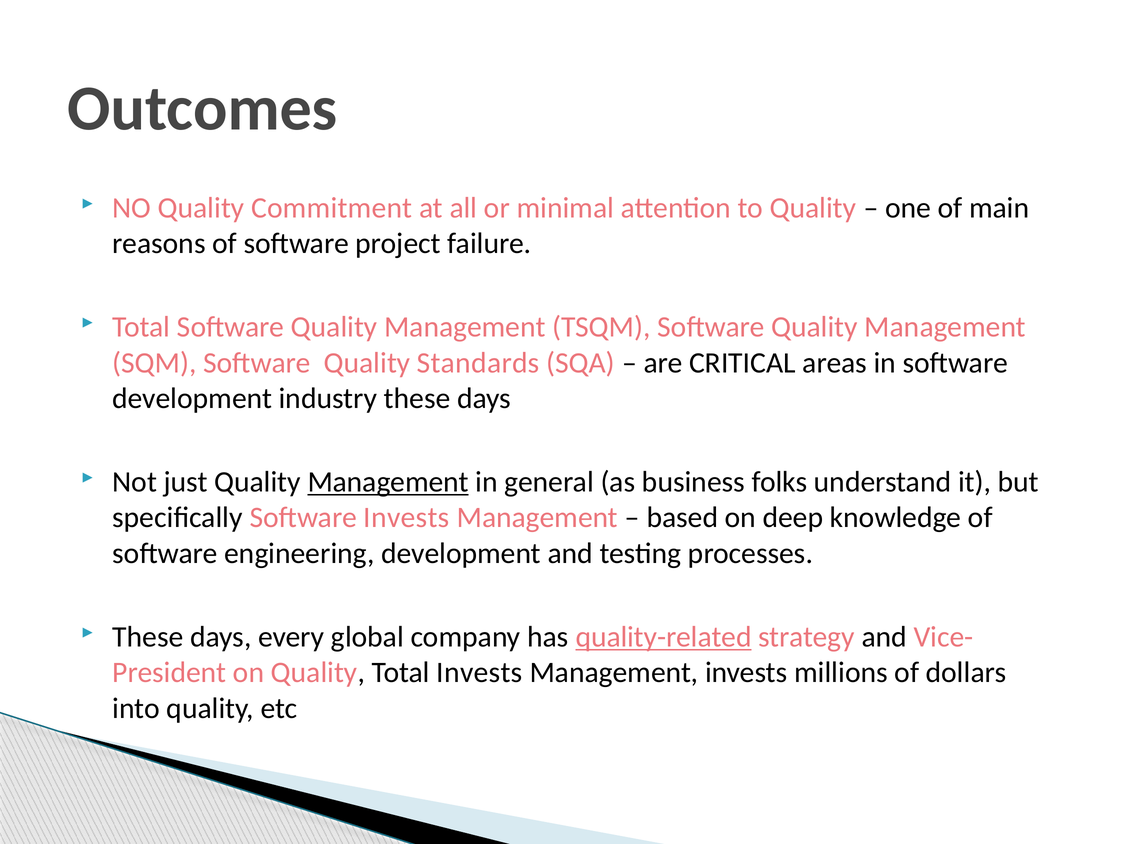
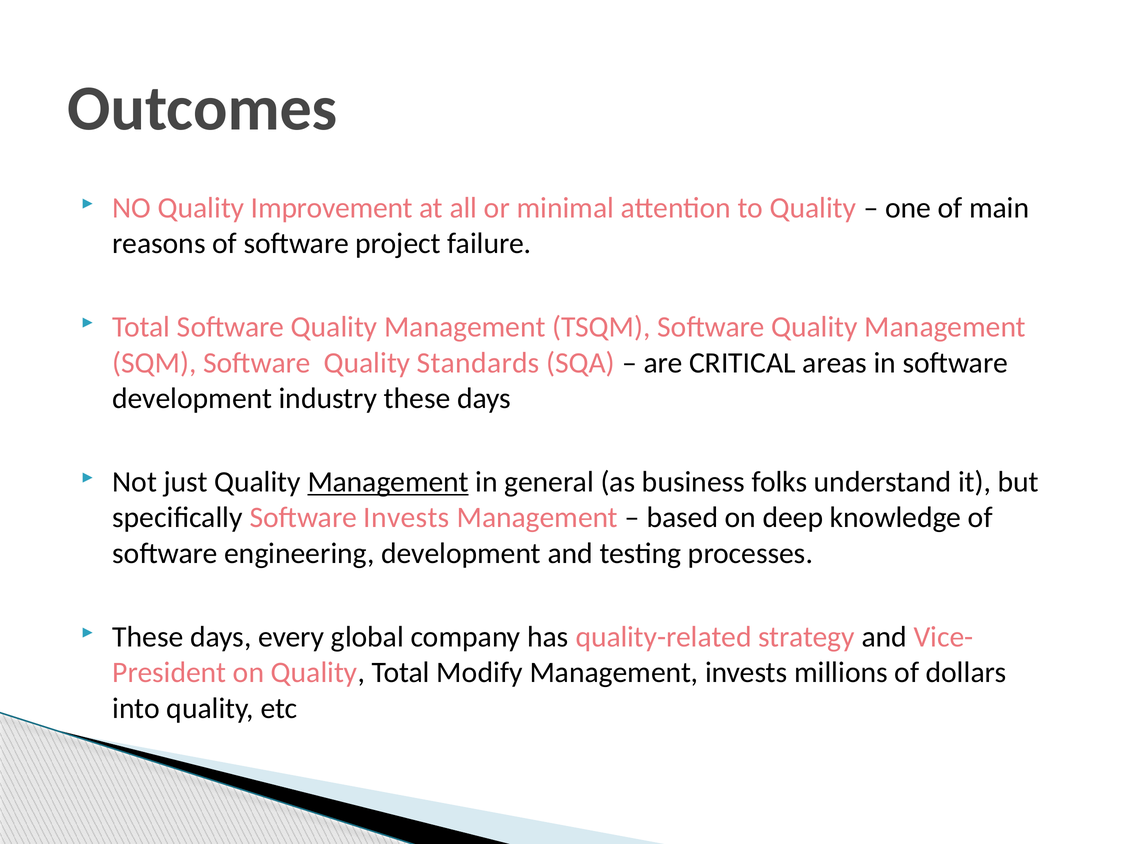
Commitment: Commitment -> Improvement
quality-related underline: present -> none
Total Invests: Invests -> Modify
